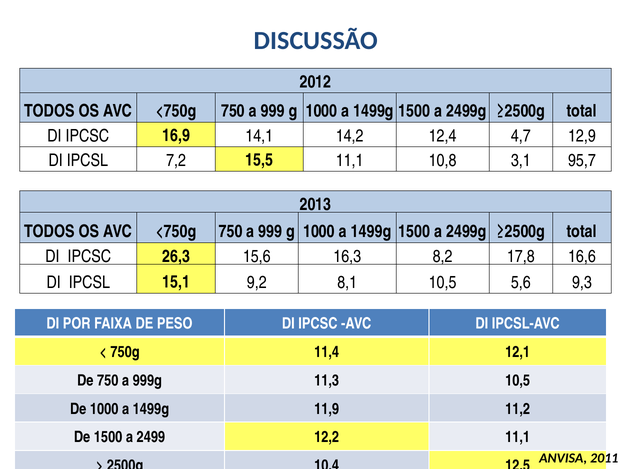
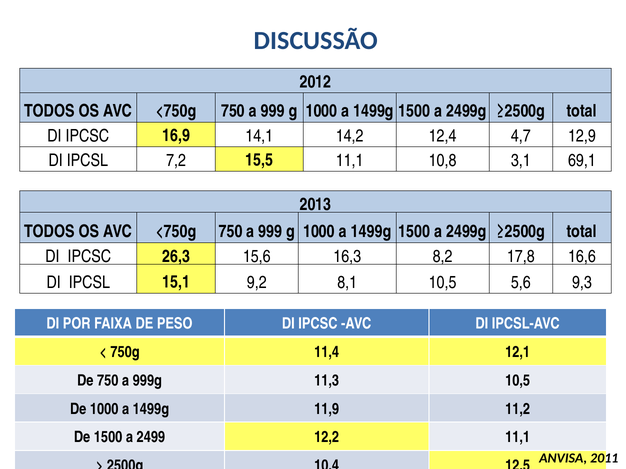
95,7: 95,7 -> 69,1
